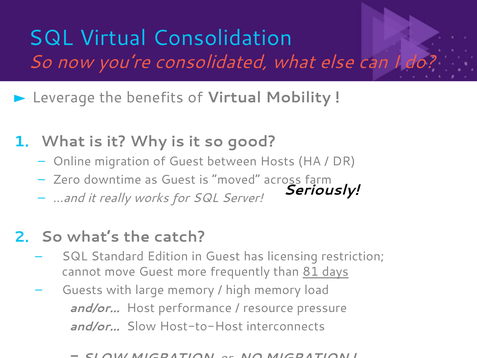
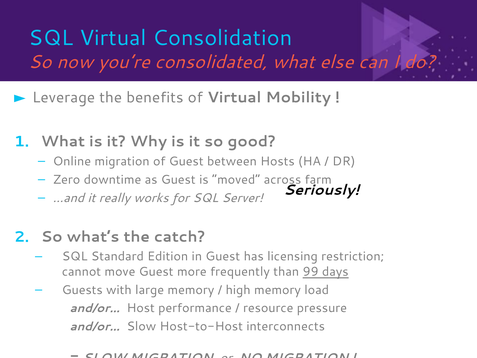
81: 81 -> 99
